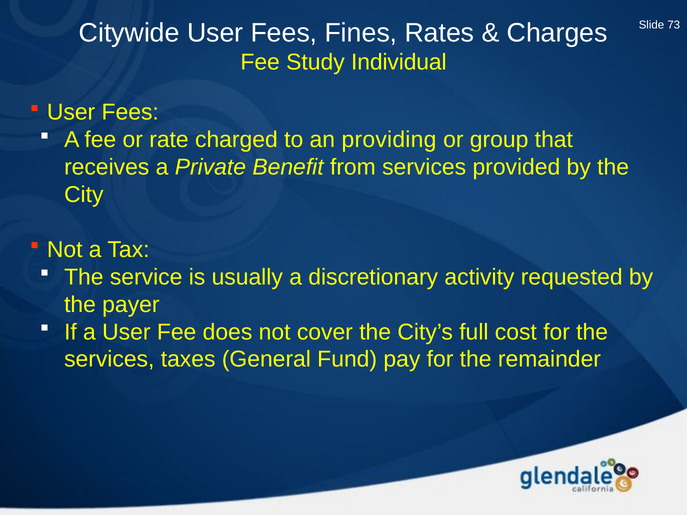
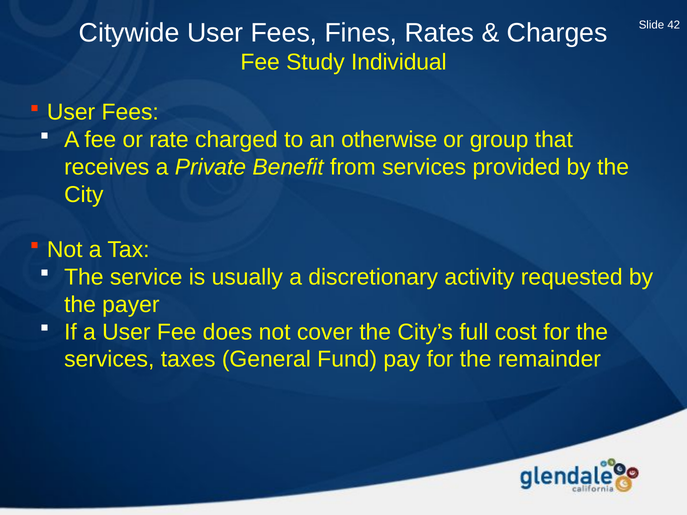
73: 73 -> 42
providing: providing -> otherwise
